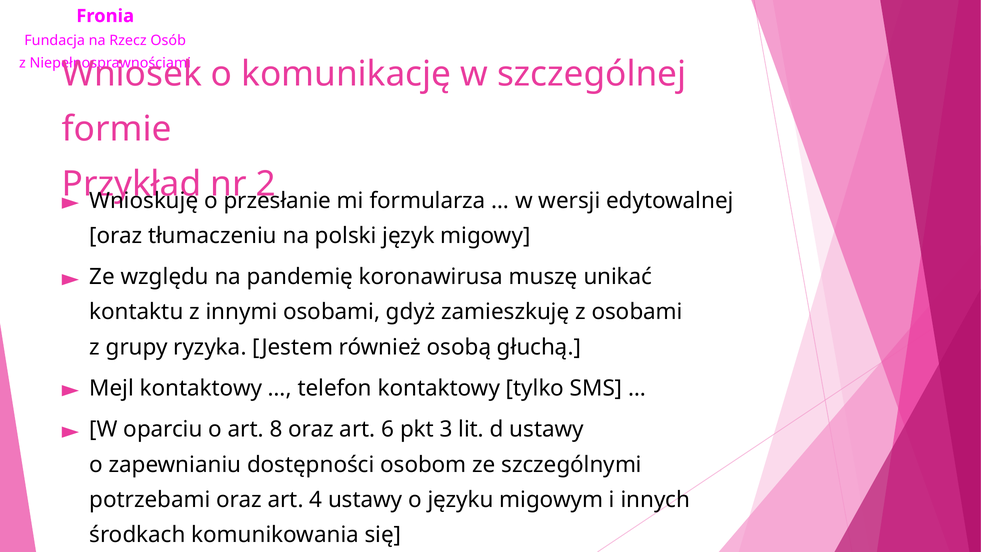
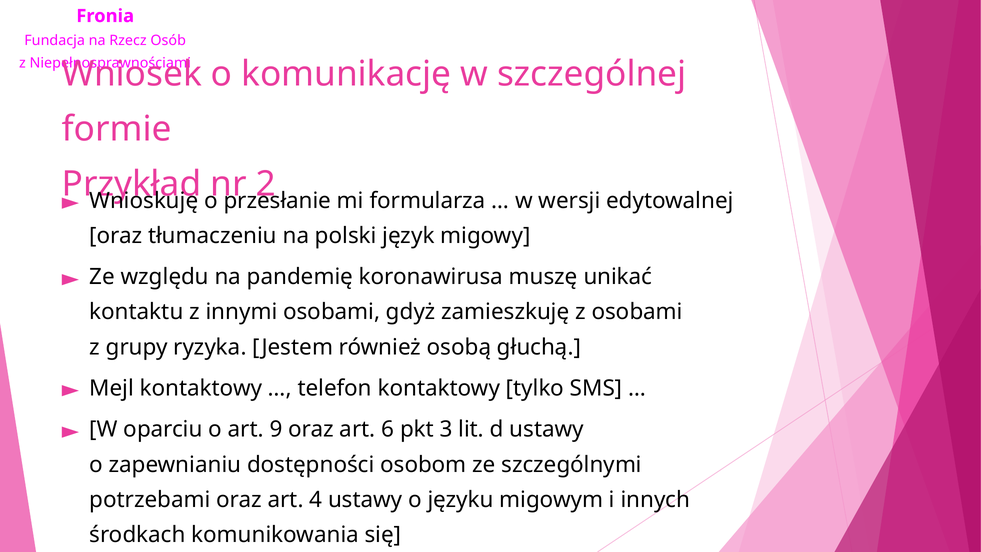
8: 8 -> 9
